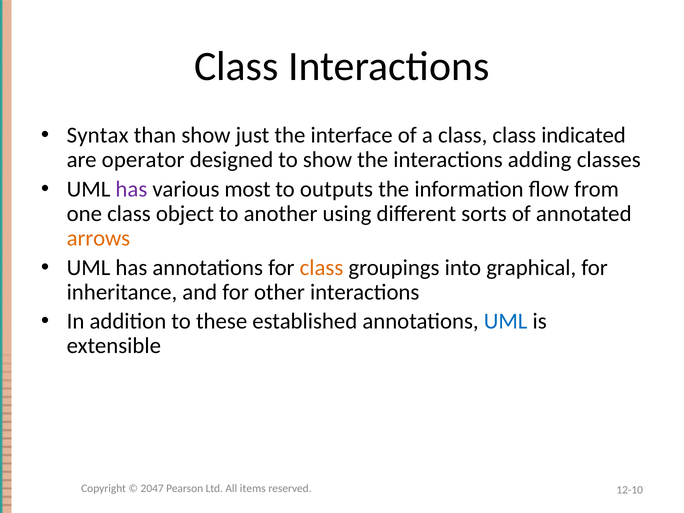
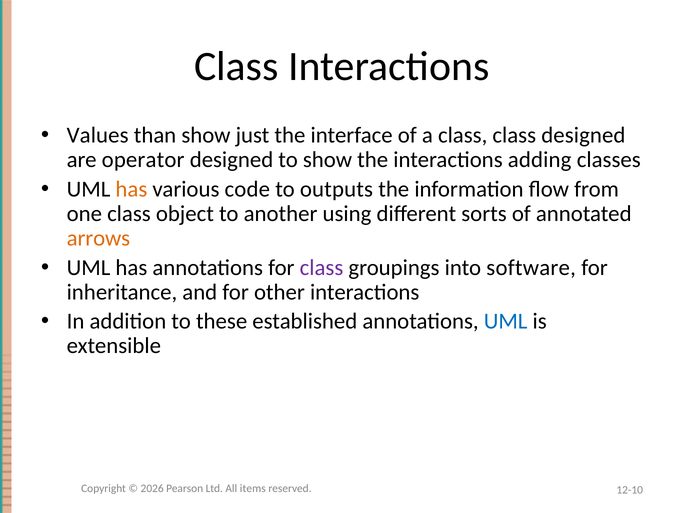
Syntax: Syntax -> Values
class indicated: indicated -> designed
has at (131, 189) colour: purple -> orange
most: most -> code
class at (322, 267) colour: orange -> purple
graphical: graphical -> software
2047: 2047 -> 2026
